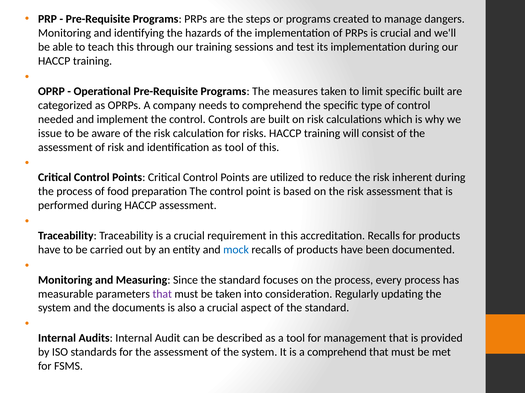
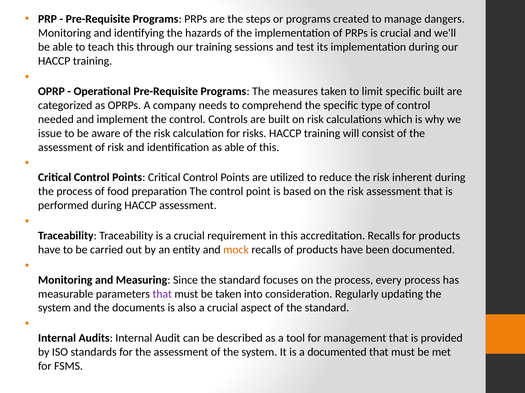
as tool: tool -> able
mock colour: blue -> orange
a comprehend: comprehend -> documented
